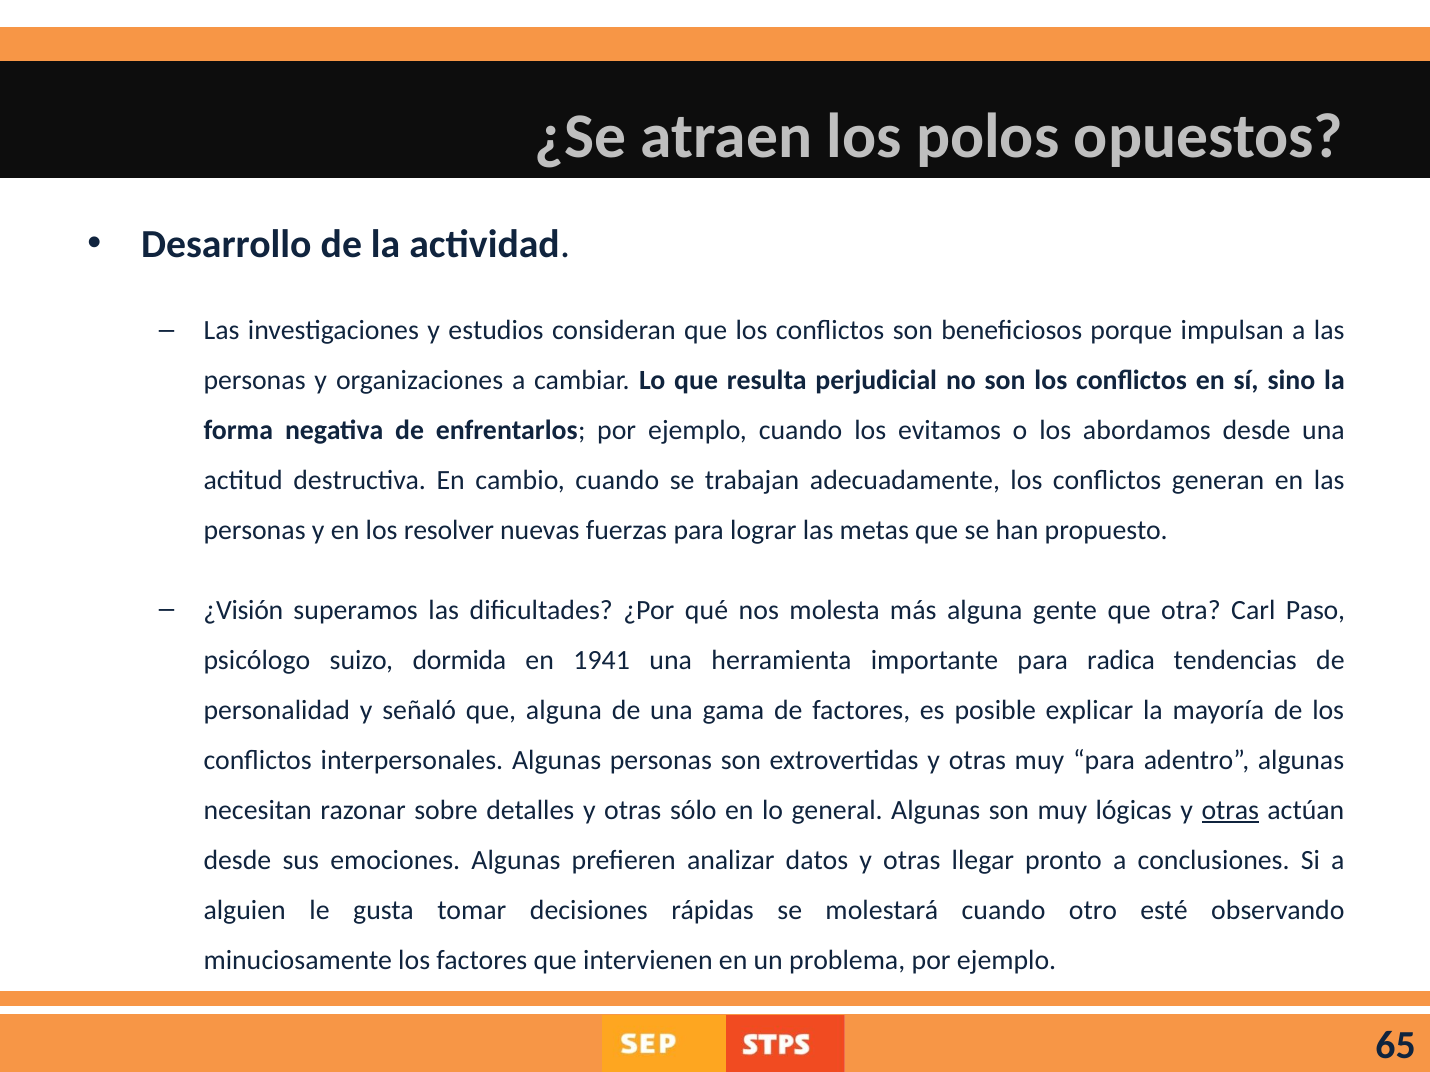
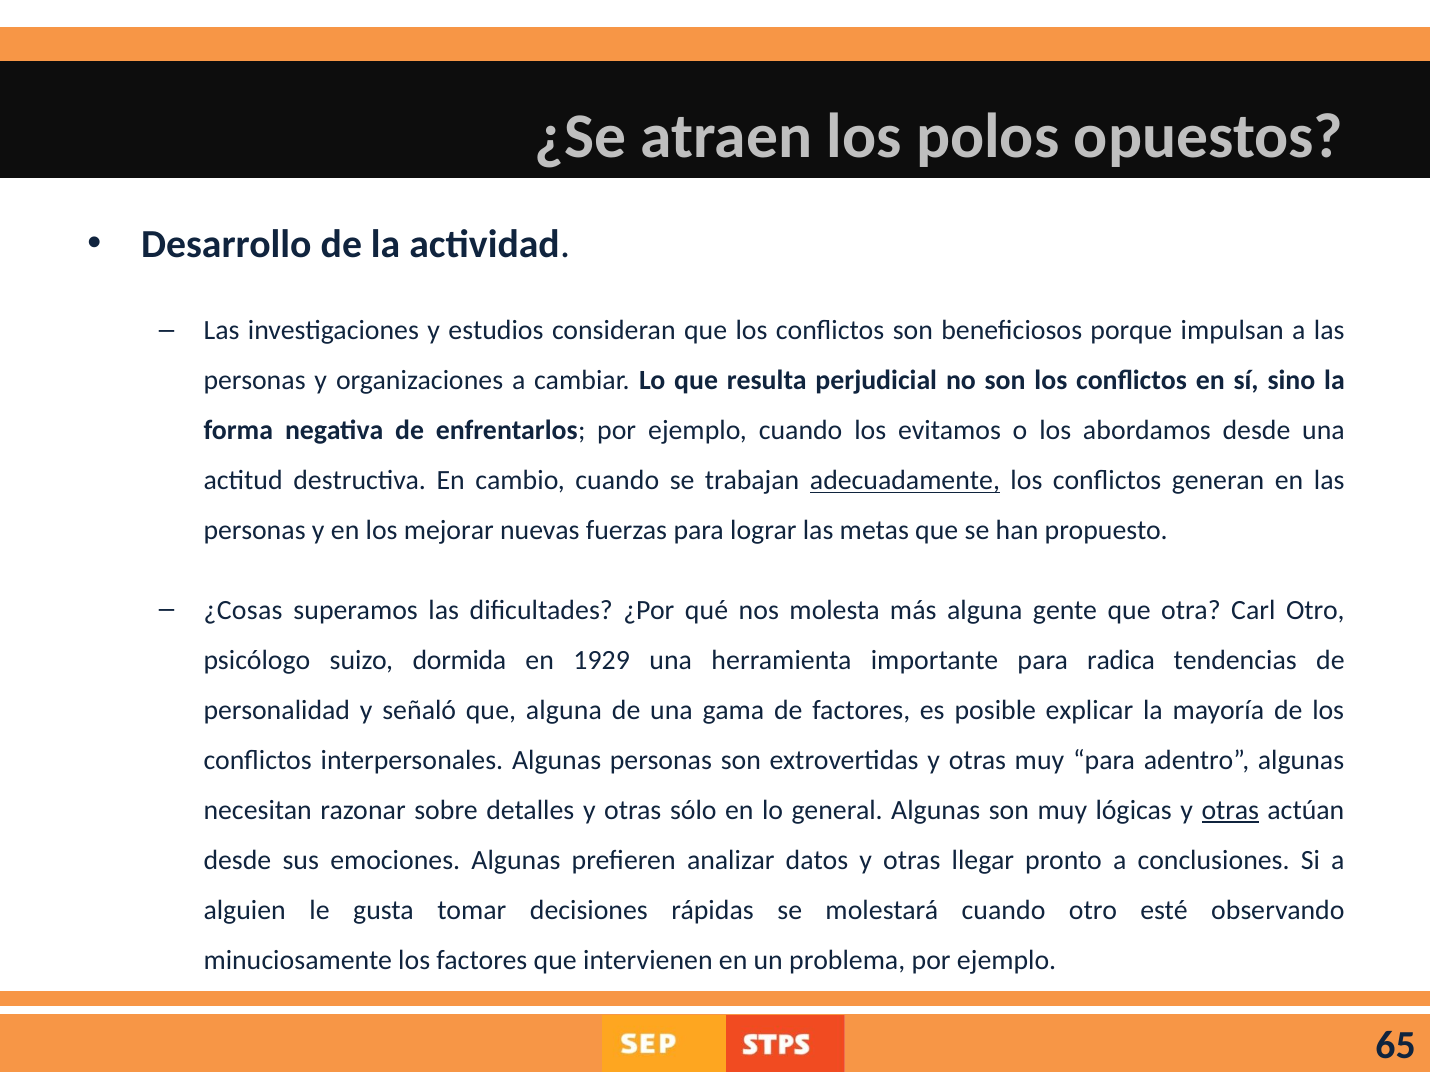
adecuadamente underline: none -> present
resolver: resolver -> mejorar
¿Visión: ¿Visión -> ¿Cosas
Carl Paso: Paso -> Otro
1941: 1941 -> 1929
